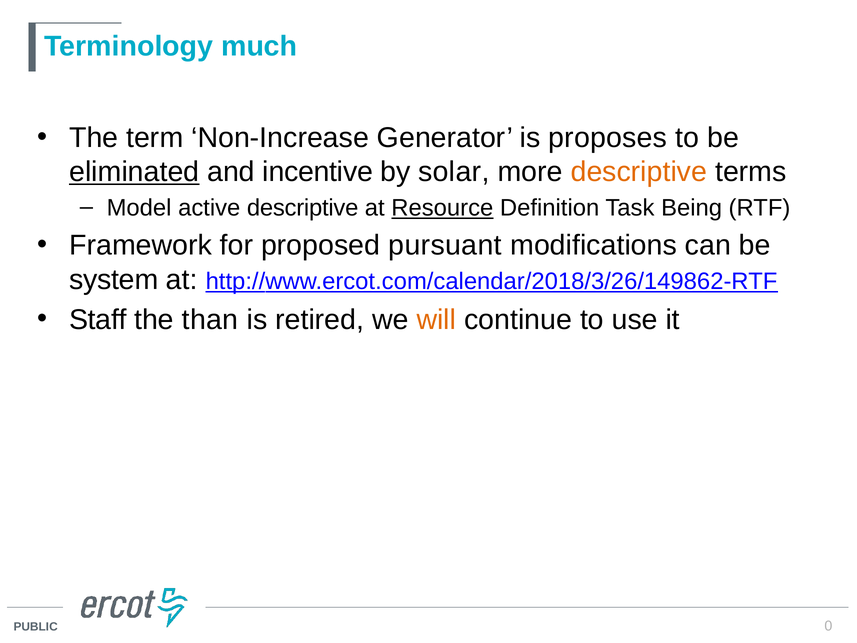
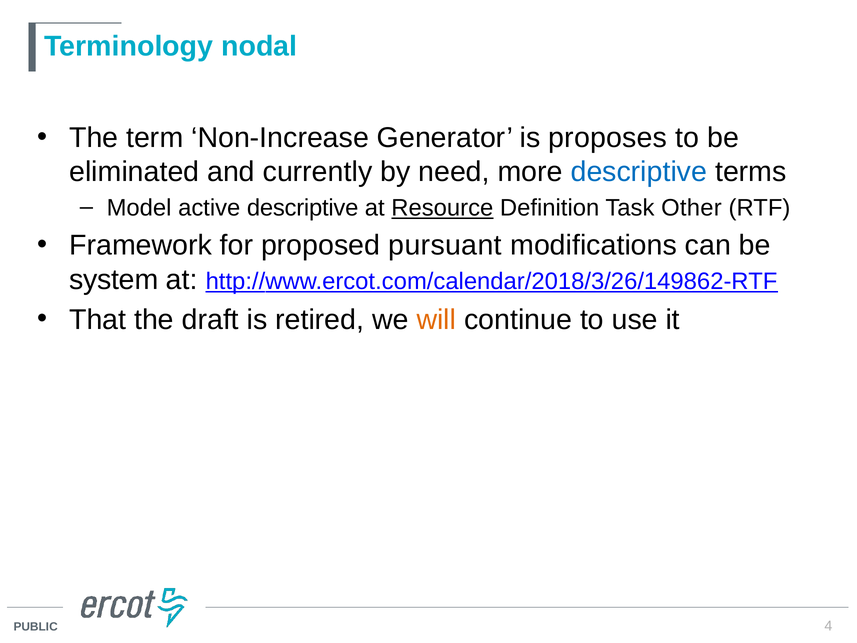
much: much -> nodal
eliminated underline: present -> none
incentive: incentive -> currently
solar: solar -> need
descriptive at (639, 172) colour: orange -> blue
Being: Being -> Other
Staff: Staff -> That
than: than -> draft
0: 0 -> 4
